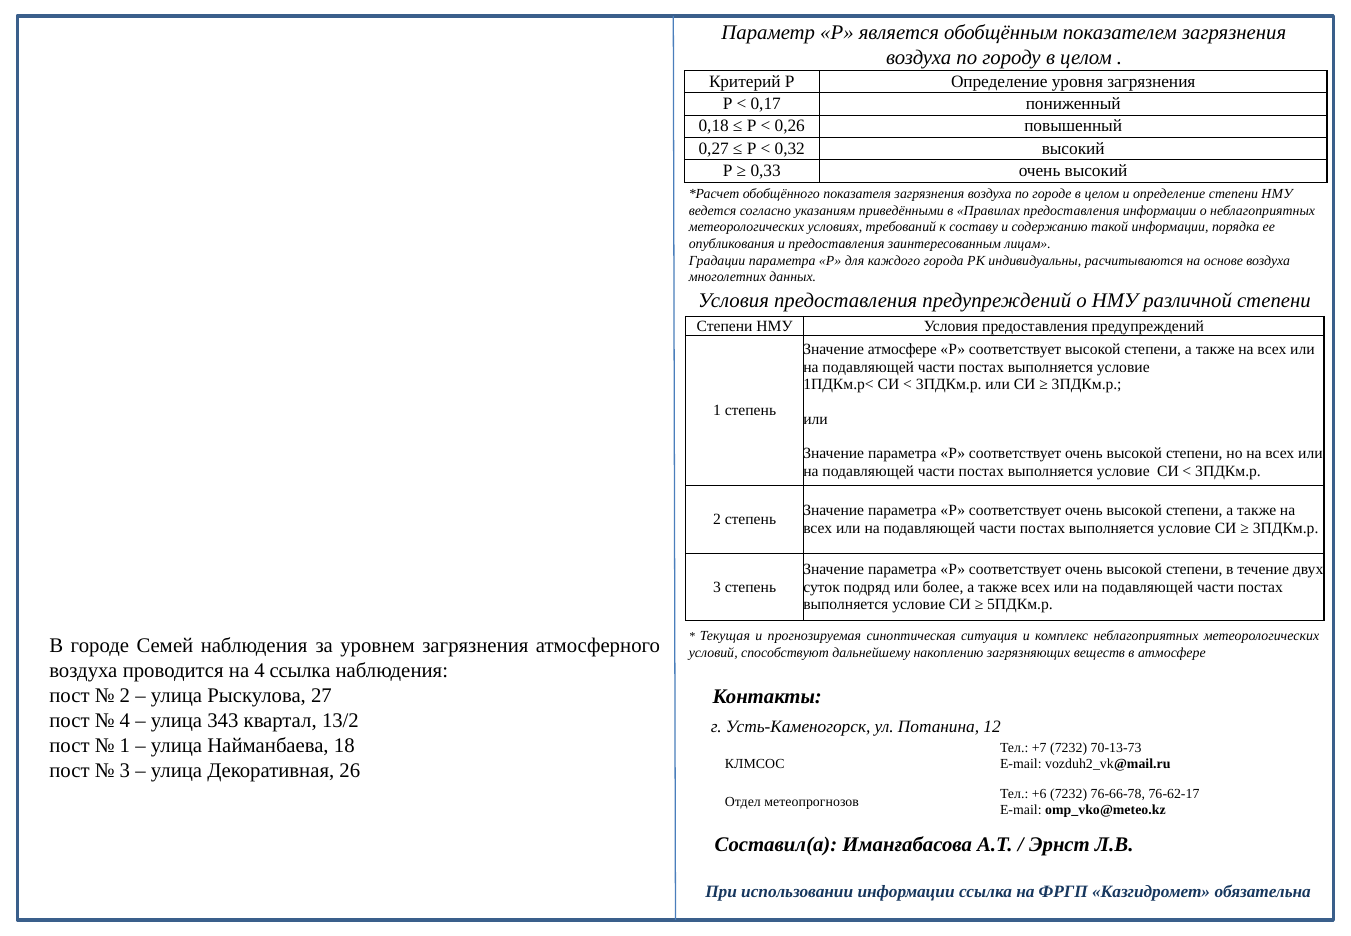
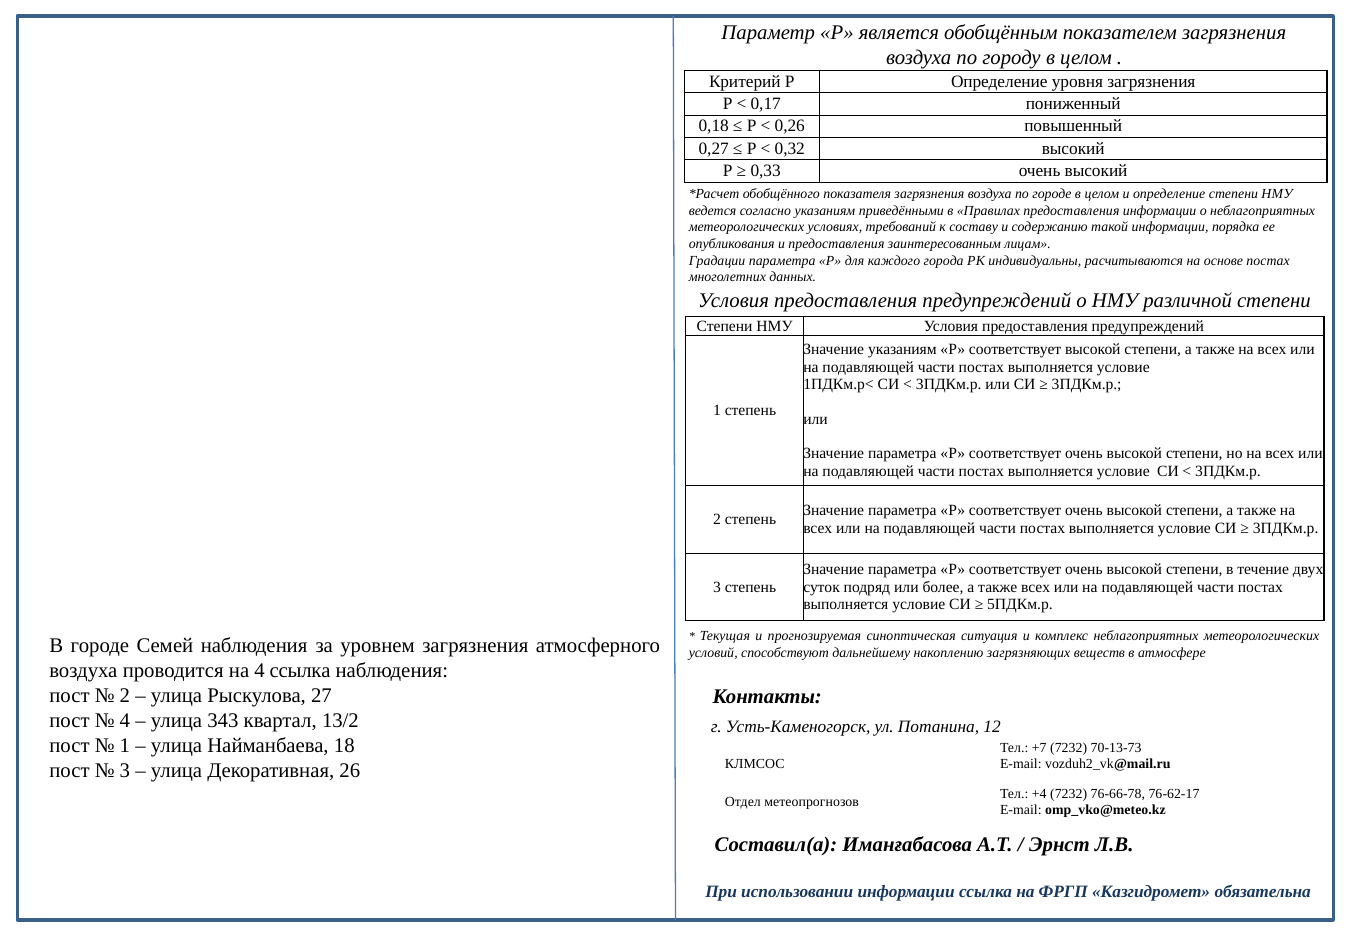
основе воздуха: воздуха -> постах
Значение атмосфере: атмосфере -> указаниям
+6: +6 -> +4
